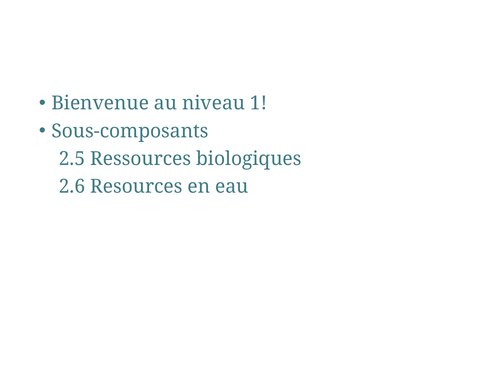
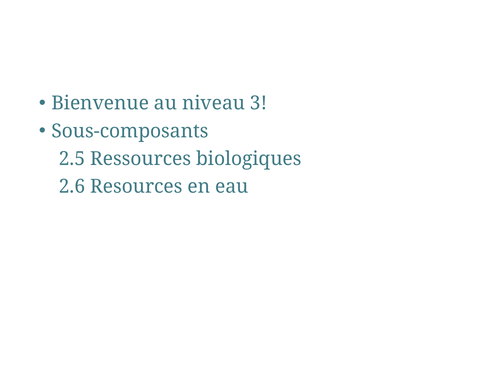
1: 1 -> 3
